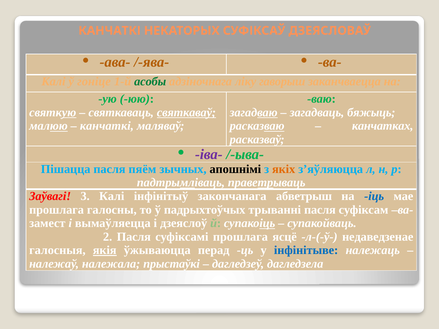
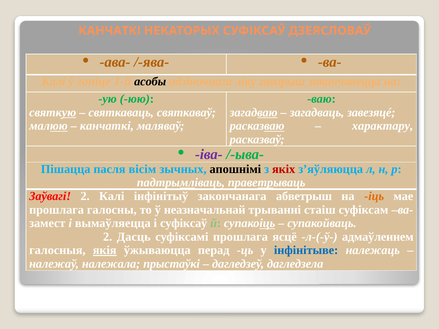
асобы colour: green -> black
святкаваў underline: present -> none
бяжыць: бяжыць -> завезяцé
канчатках: канчатках -> характару
пяём: пяём -> вісім
якіх colour: orange -> red
Заўвагі 3: 3 -> 2
іць colour: blue -> orange
падрыхтоўчых: падрыхтоўчых -> неазначальнай
трыванні пасля: пасля -> стаіш
і дзеяслоў: дзеяслоў -> суфіксаў
2 Пасля: Пасля -> Дасць
недаведзенае: недаведзенае -> адмаўленнем
